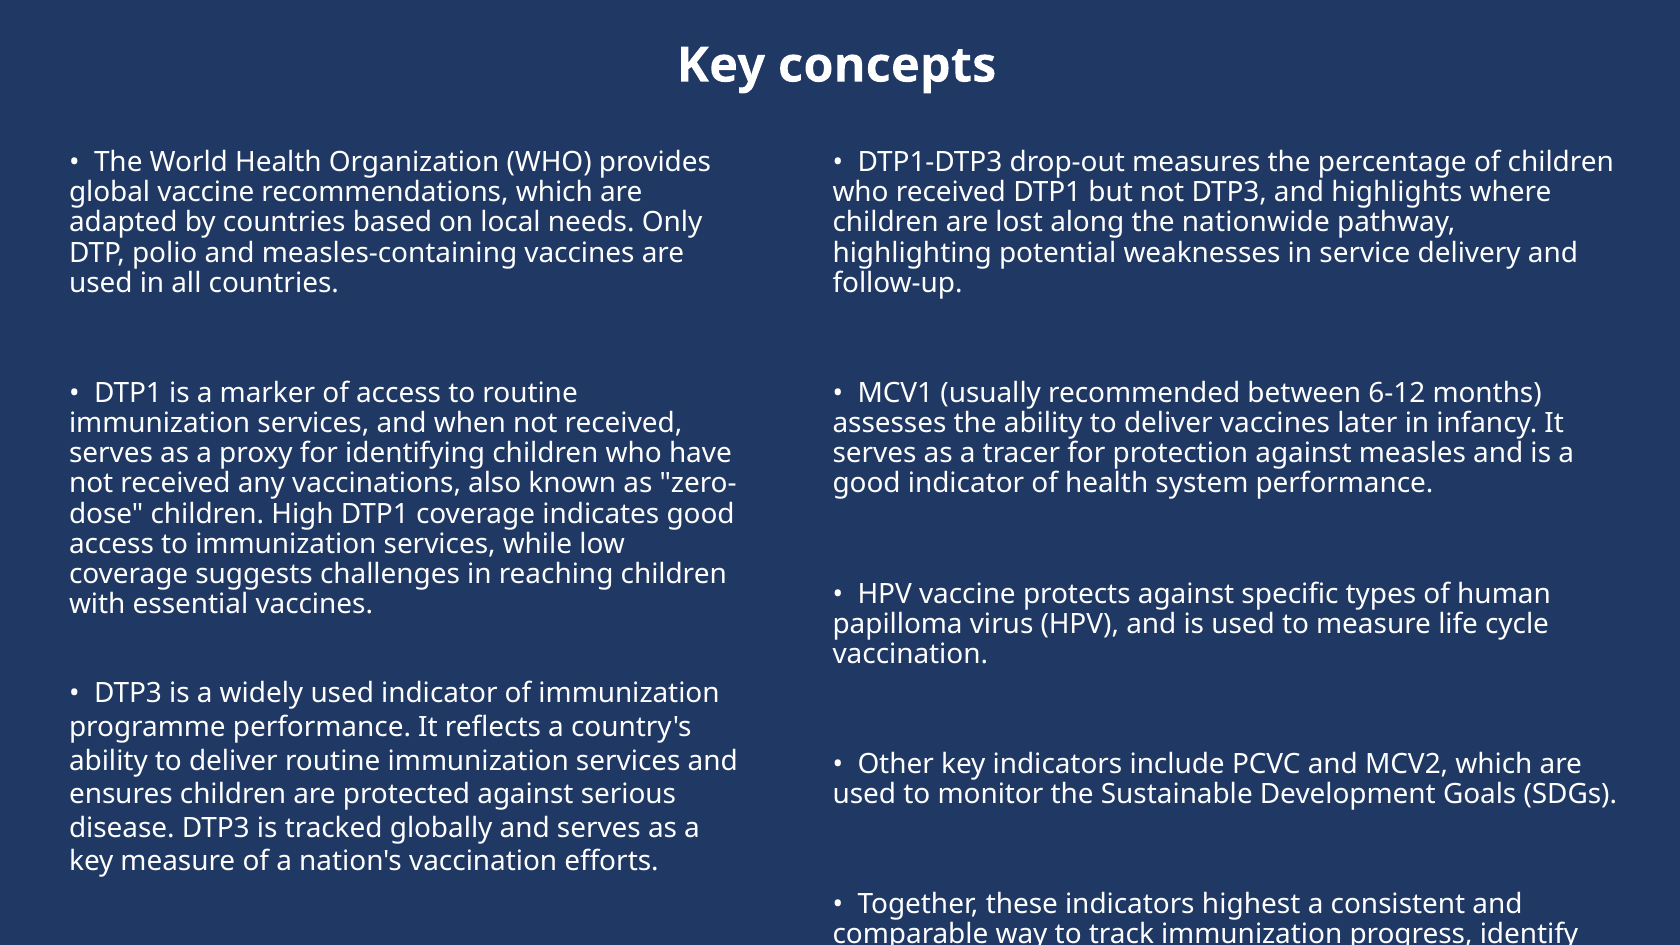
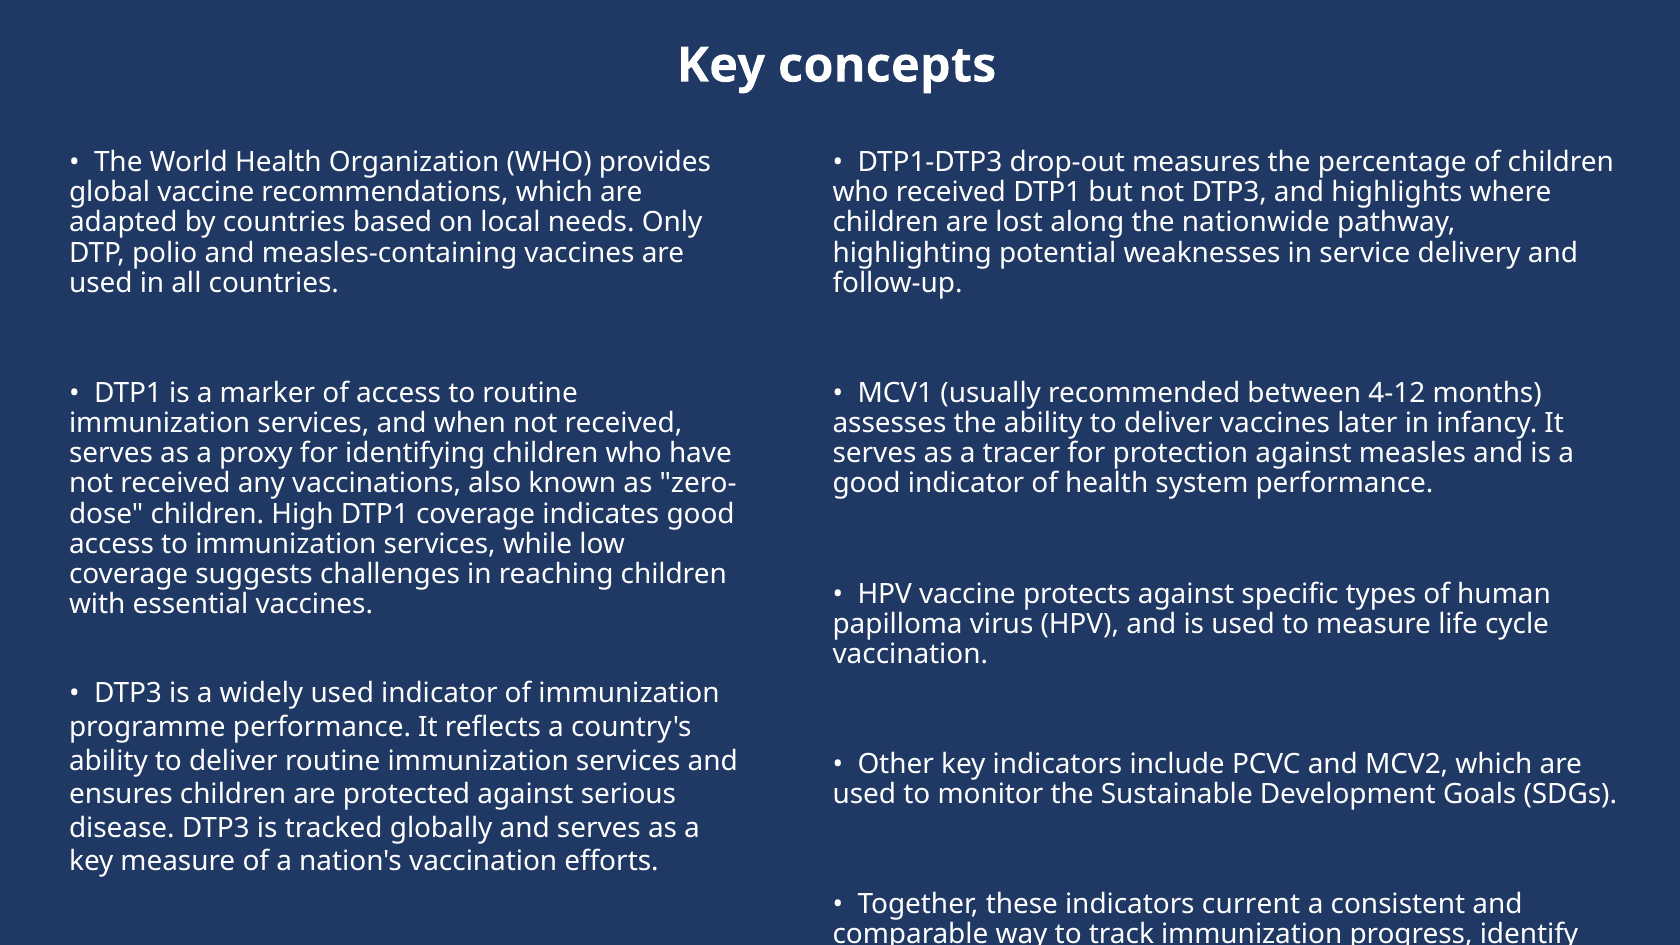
6-12: 6-12 -> 4-12
highest: highest -> current
